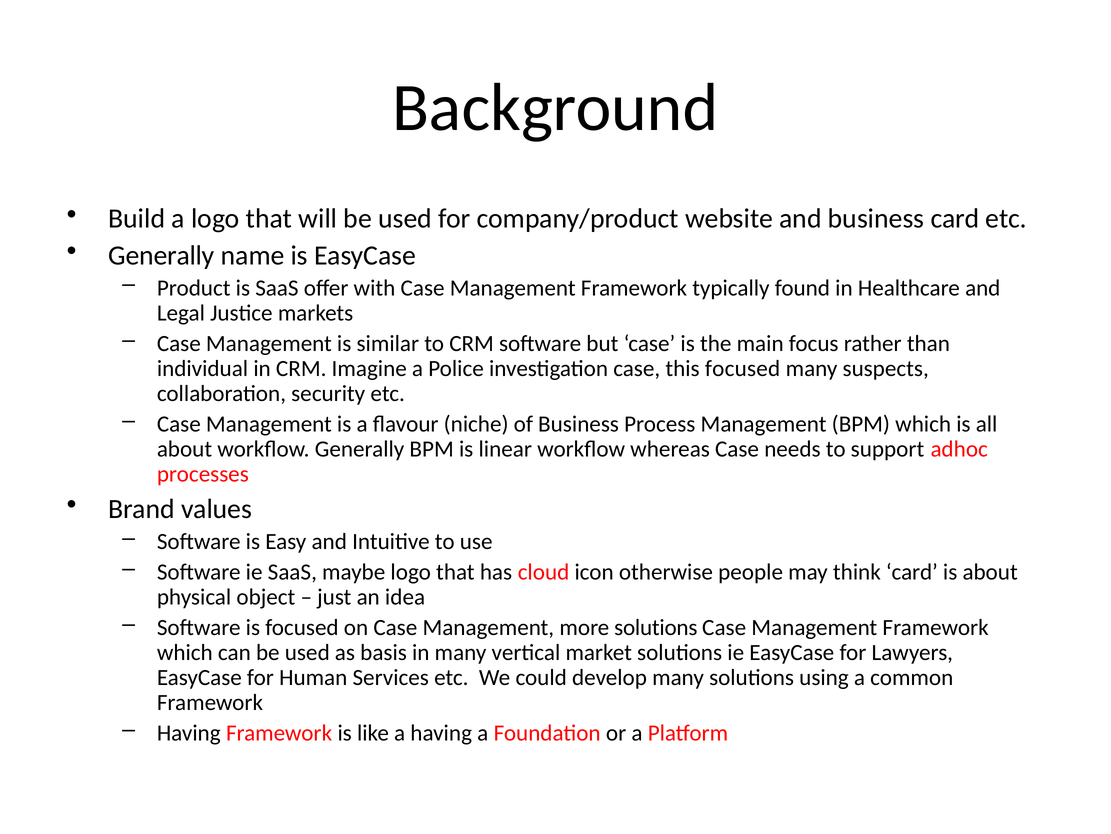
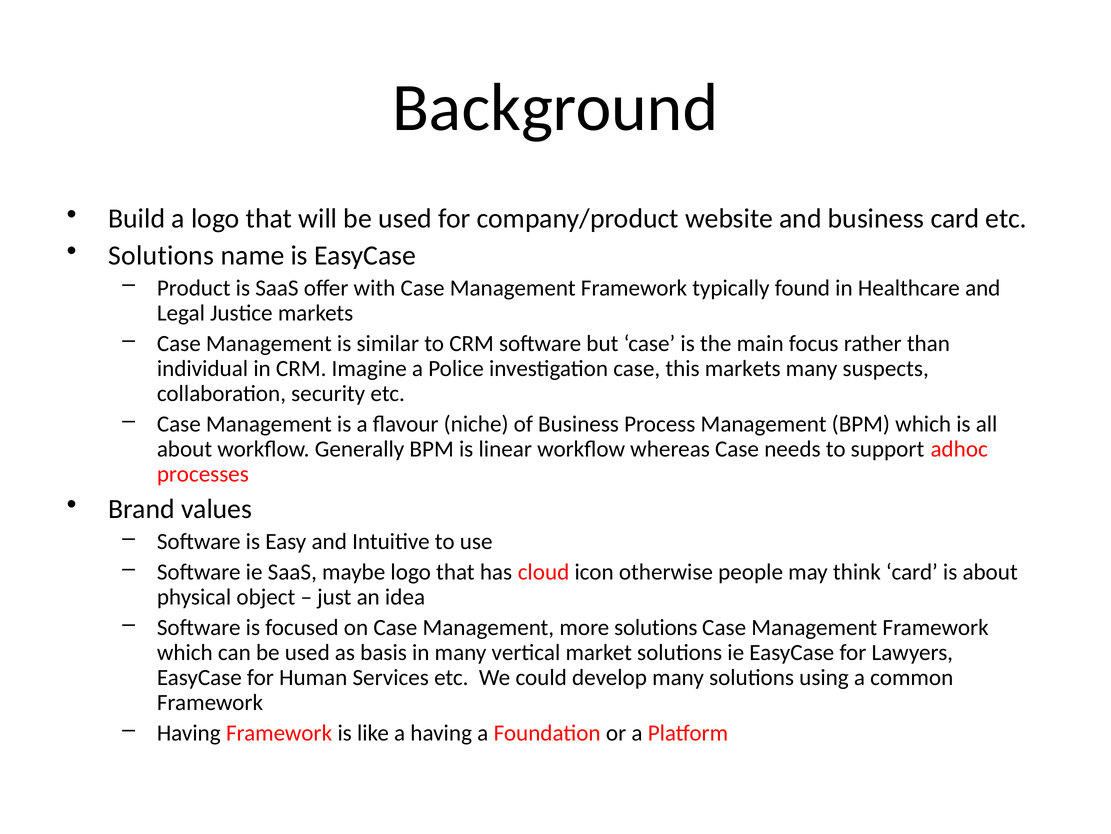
Generally at (161, 255): Generally -> Solutions
this focused: focused -> markets
